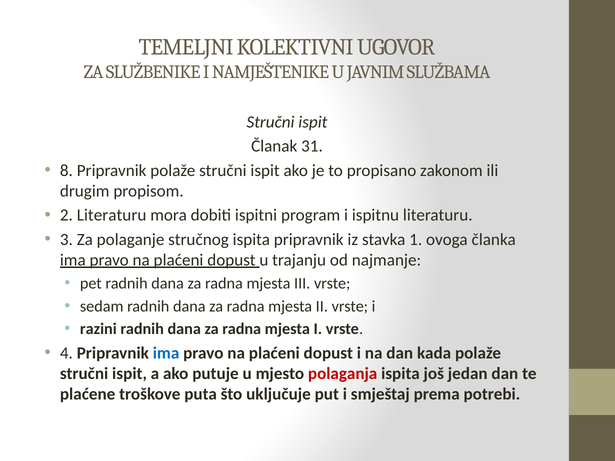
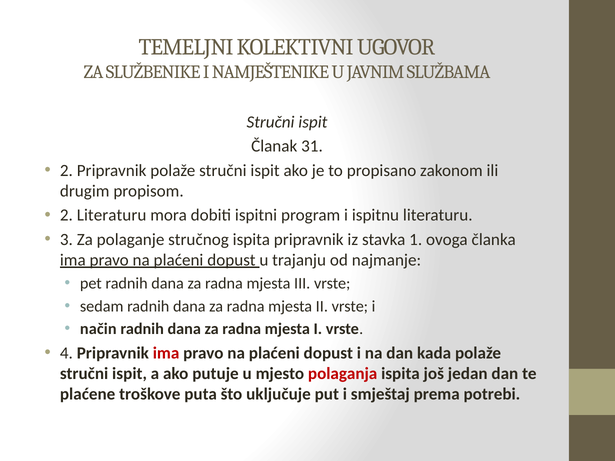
8 at (66, 171): 8 -> 2
razini: razini -> način
ima at (166, 353) colour: blue -> red
